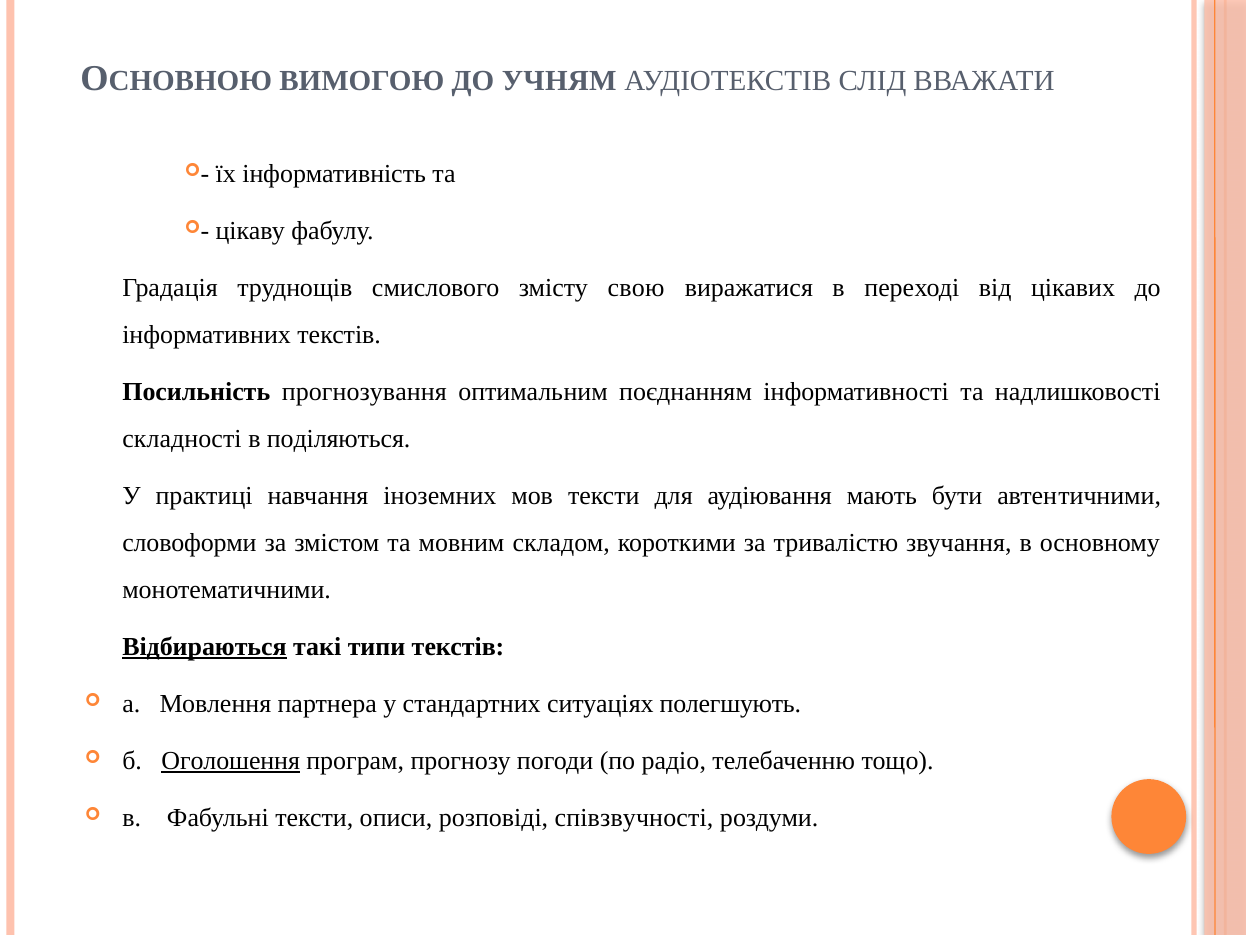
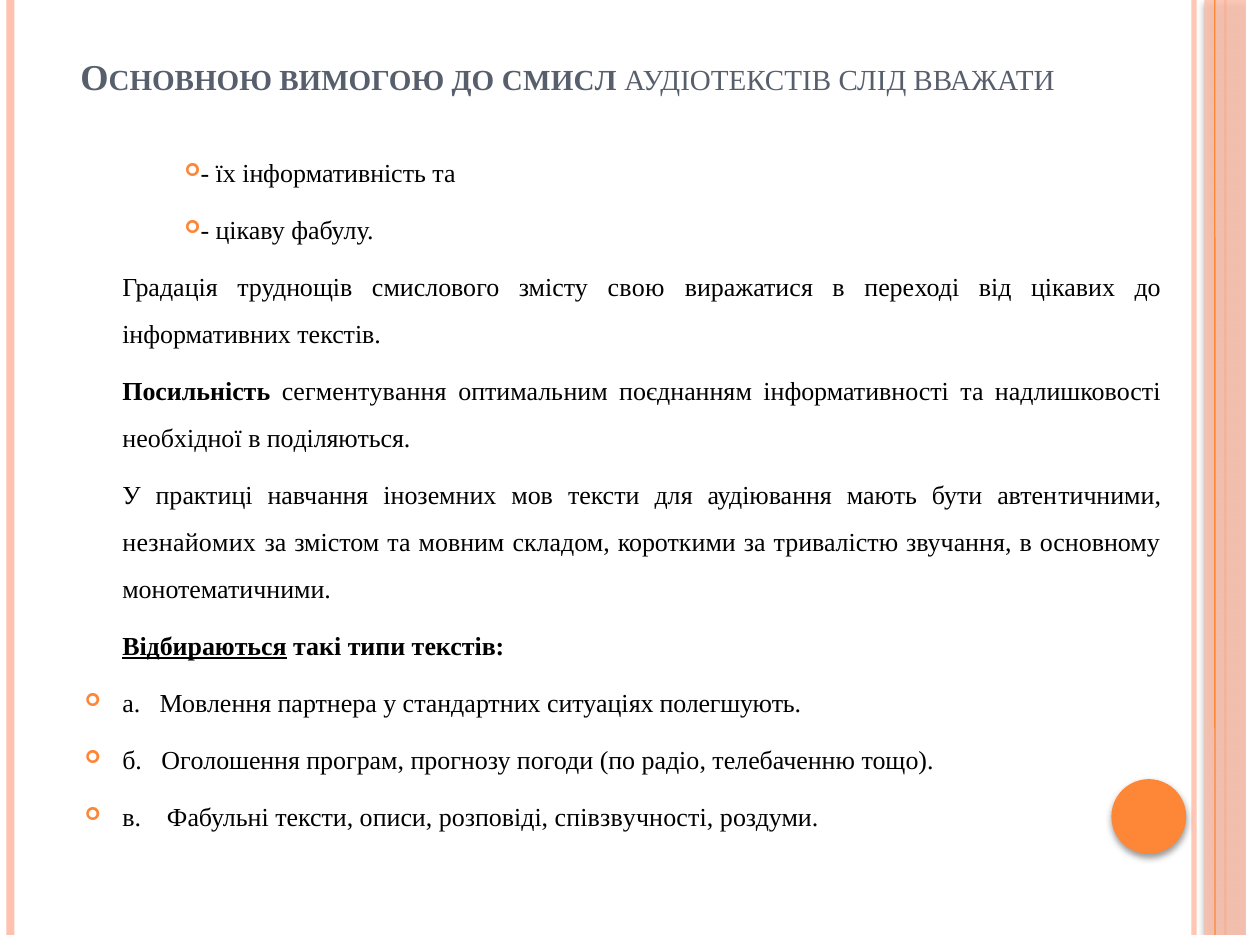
УЧНЯМ: УЧНЯМ -> СМИСЛ
прогнозування: прогнозування -> сегментування
складності: складності -> необхідної
словоформи: словоформи -> незнайомих
Оголошення underline: present -> none
